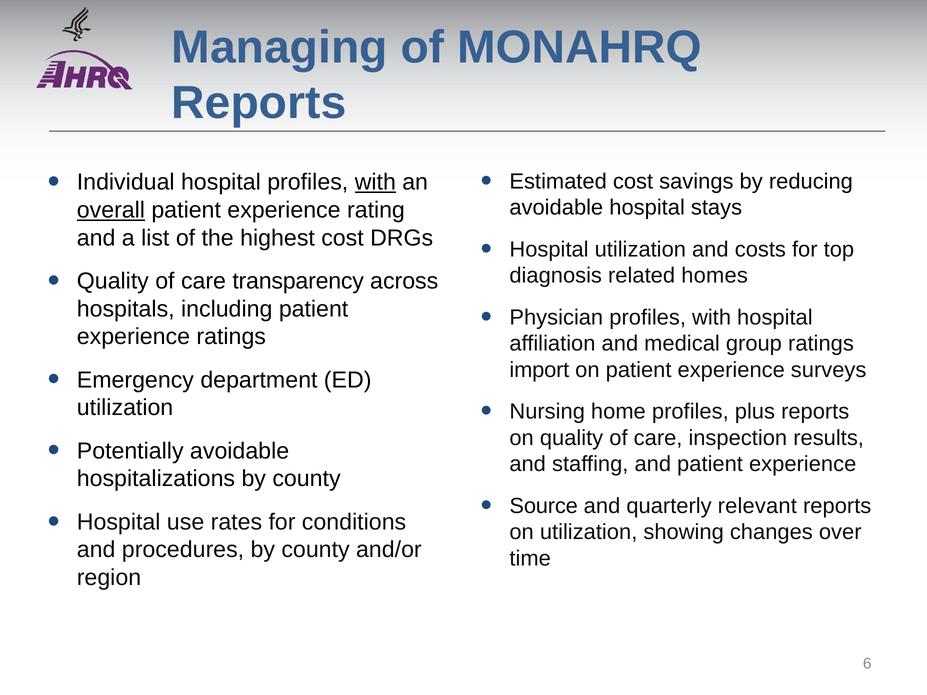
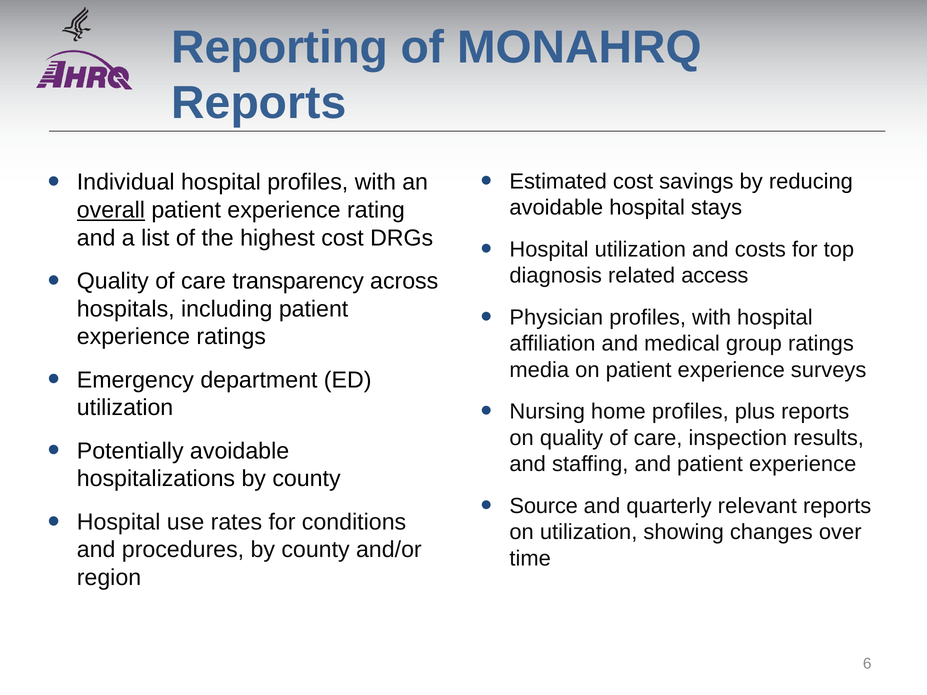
Managing: Managing -> Reporting
with at (375, 182) underline: present -> none
homes: homes -> access
import: import -> media
